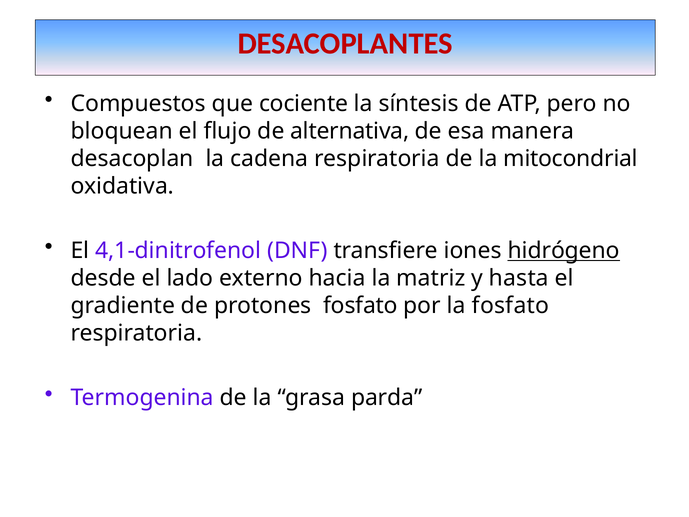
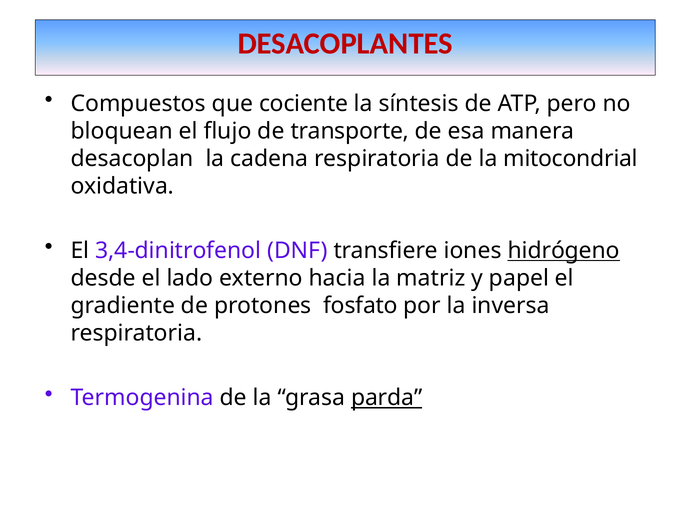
alternativa: alternativa -> transporte
4,1-dinitrofenol: 4,1-dinitrofenol -> 3,4-dinitrofenol
hasta: hasta -> papel
la fosfato: fosfato -> inversa
parda underline: none -> present
